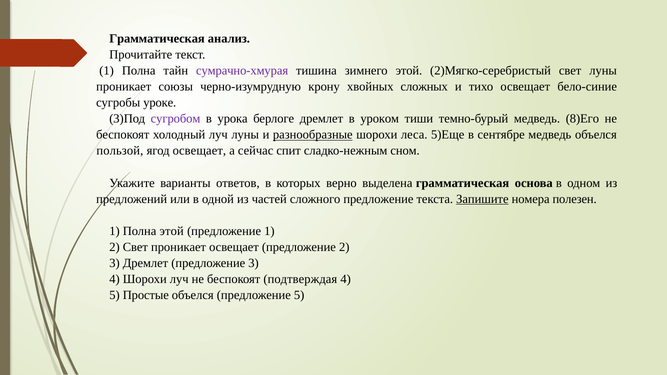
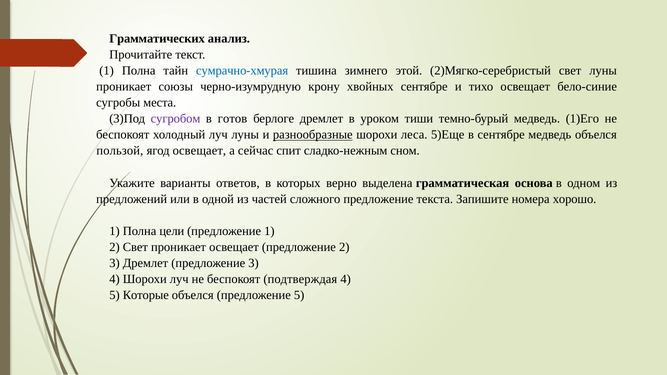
Грамматическая at (157, 39): Грамматическая -> Грамматических
сумрачно-хмурая colour: purple -> blue
хвойных сложных: сложных -> сентябре
уроке: уроке -> места
урока: урока -> готов
8)Его: 8)Его -> 1)Его
Запишите underline: present -> none
полезен: полезен -> хорошо
Полна этой: этой -> цели
Простые: Простые -> Которые
